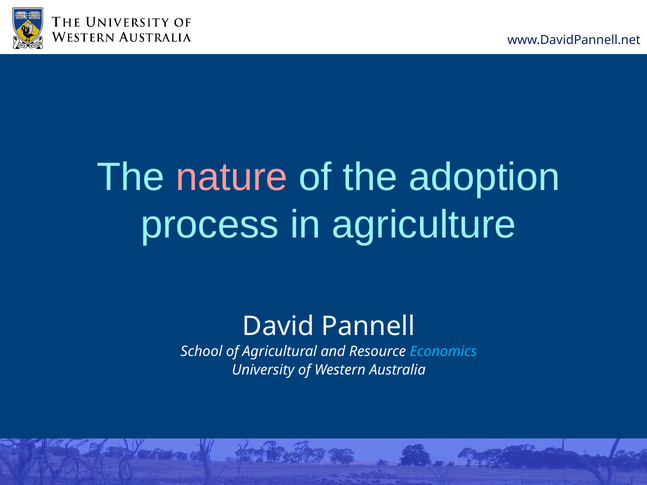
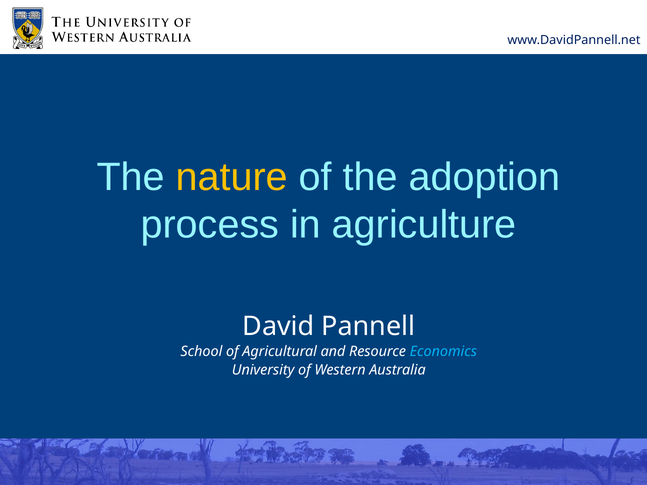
nature colour: pink -> yellow
